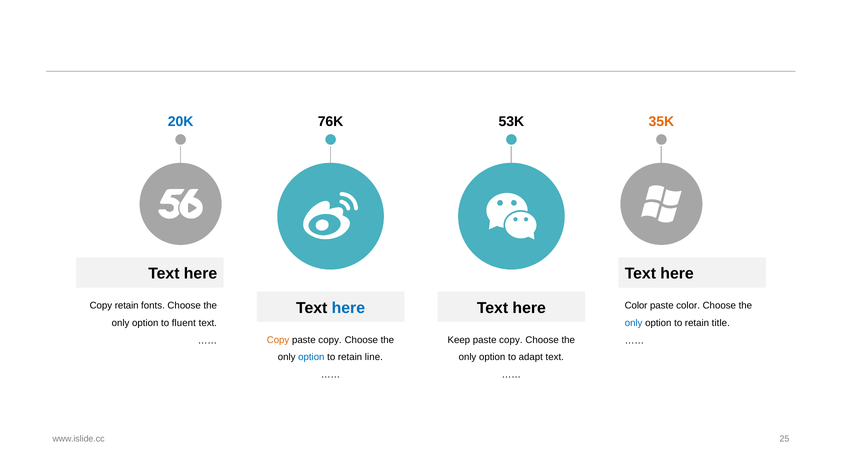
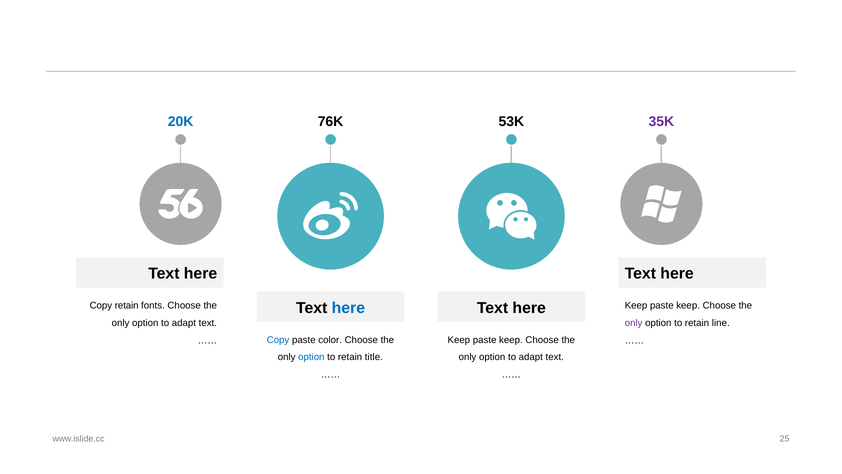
35K colour: orange -> purple
Color at (636, 305): Color -> Keep
color at (688, 305): color -> keep
fluent at (184, 323): fluent -> adapt
only at (634, 323) colour: blue -> purple
title: title -> line
Copy at (278, 340) colour: orange -> blue
copy at (330, 340): copy -> color
copy at (511, 340): copy -> keep
line: line -> title
